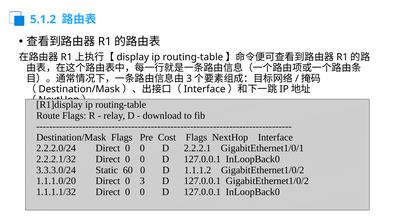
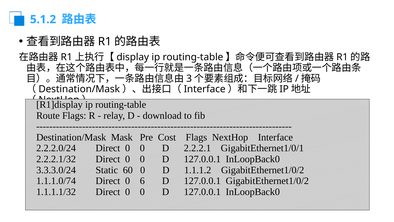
Destination/Mask Flags: Flags -> Mask
1.1.1.0/20: 1.1.1.0/20 -> 1.1.1.0/74
0 3: 3 -> 6
